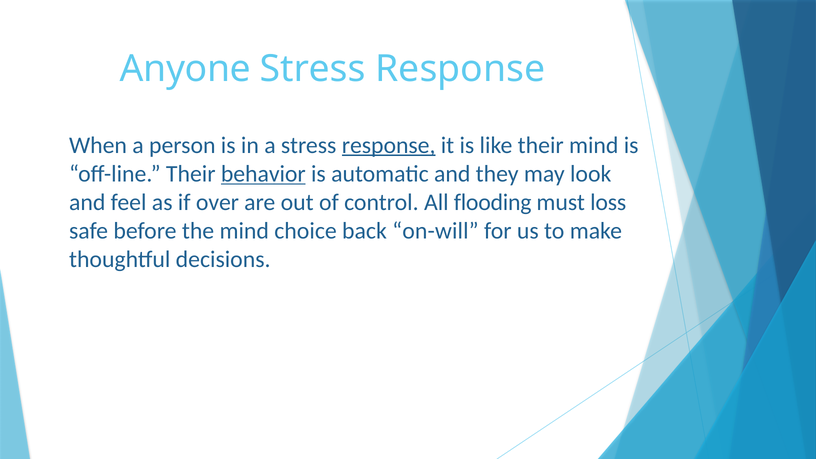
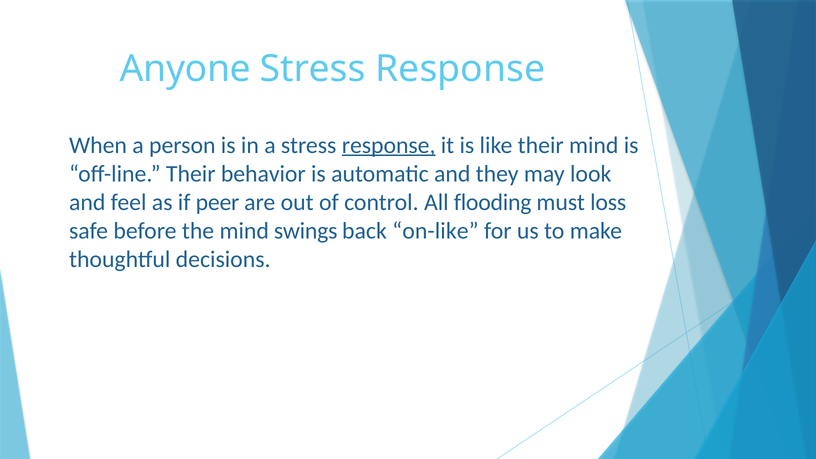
behavior underline: present -> none
over: over -> peer
choice: choice -> swings
on-will: on-will -> on-like
